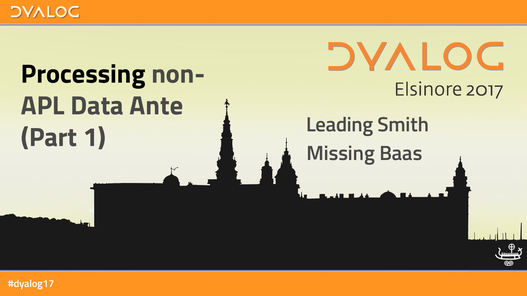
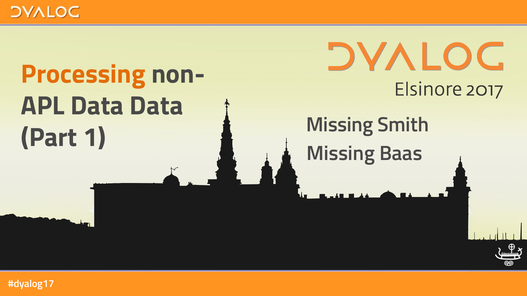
Processing at (83, 74) colour: black -> orange
Data Ante: Ante -> Data
Leading at (340, 125): Leading -> Missing
